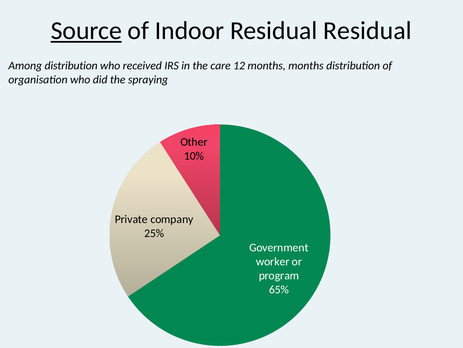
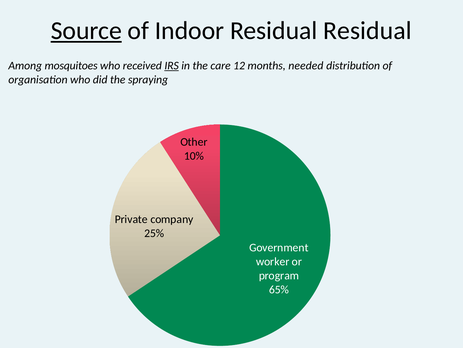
Among distribution: distribution -> mosquitoes
IRS underline: none -> present
months months: months -> needed
